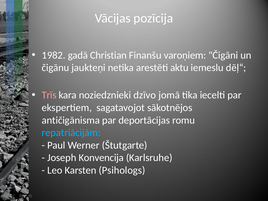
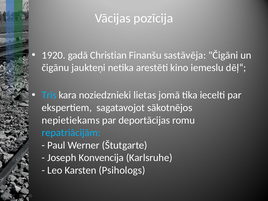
1982: 1982 -> 1920
varoņiem: varoņiem -> sastāvēja
aktu: aktu -> kino
Trīs colour: pink -> light blue
dzīvo: dzīvo -> lietas
antičigānisma: antičigānisma -> nepietiekams
